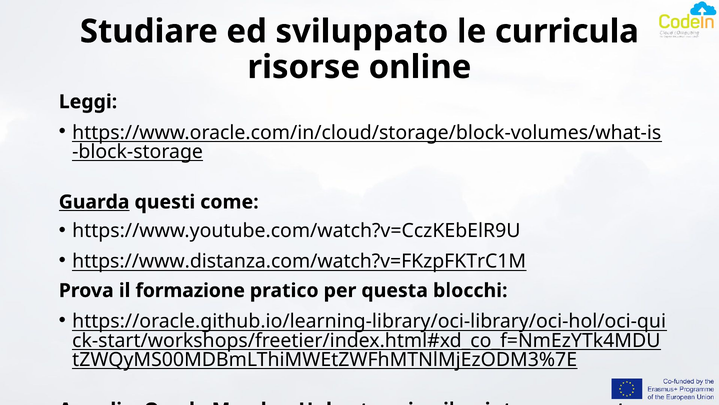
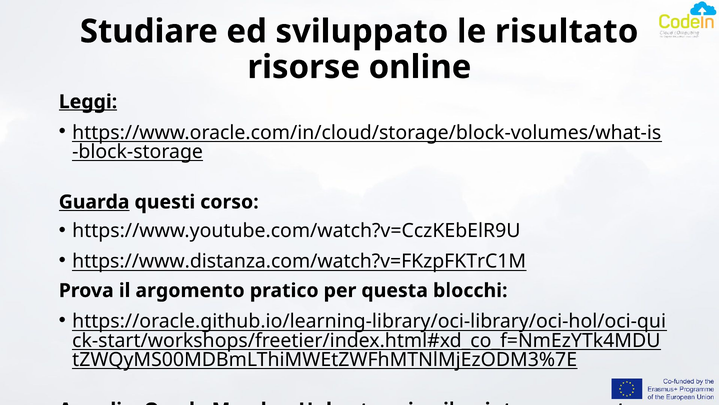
curricula: curricula -> risultato
Leggi underline: none -> present
come: come -> corso
il formazione: formazione -> argomento
